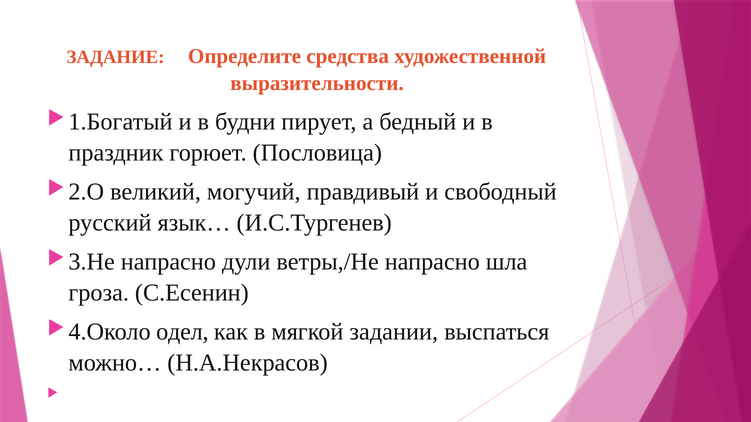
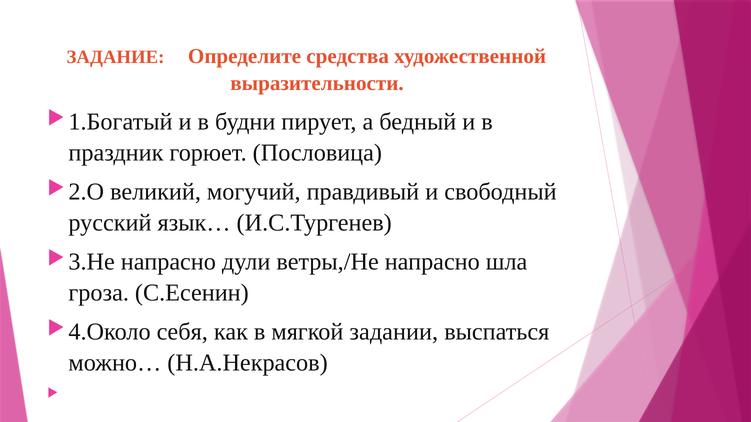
одел: одел -> себя
